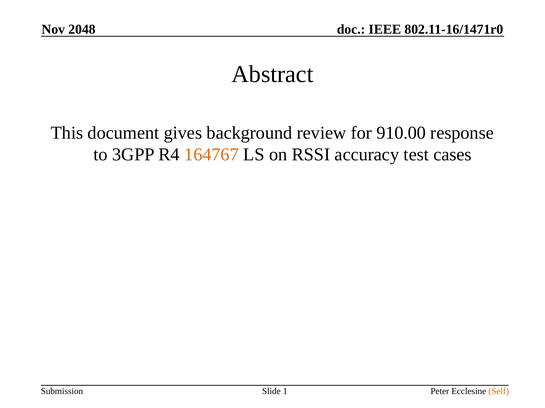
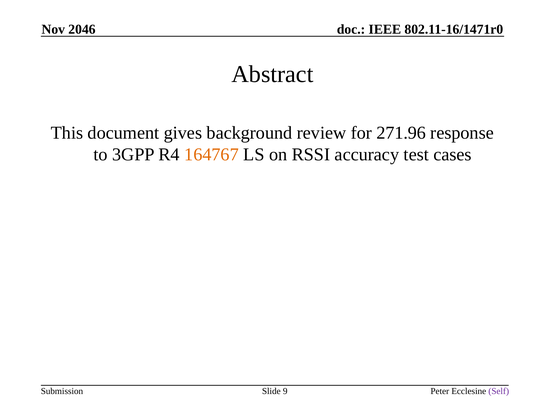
2048: 2048 -> 2046
910.00: 910.00 -> 271.96
1: 1 -> 9
Self colour: orange -> purple
